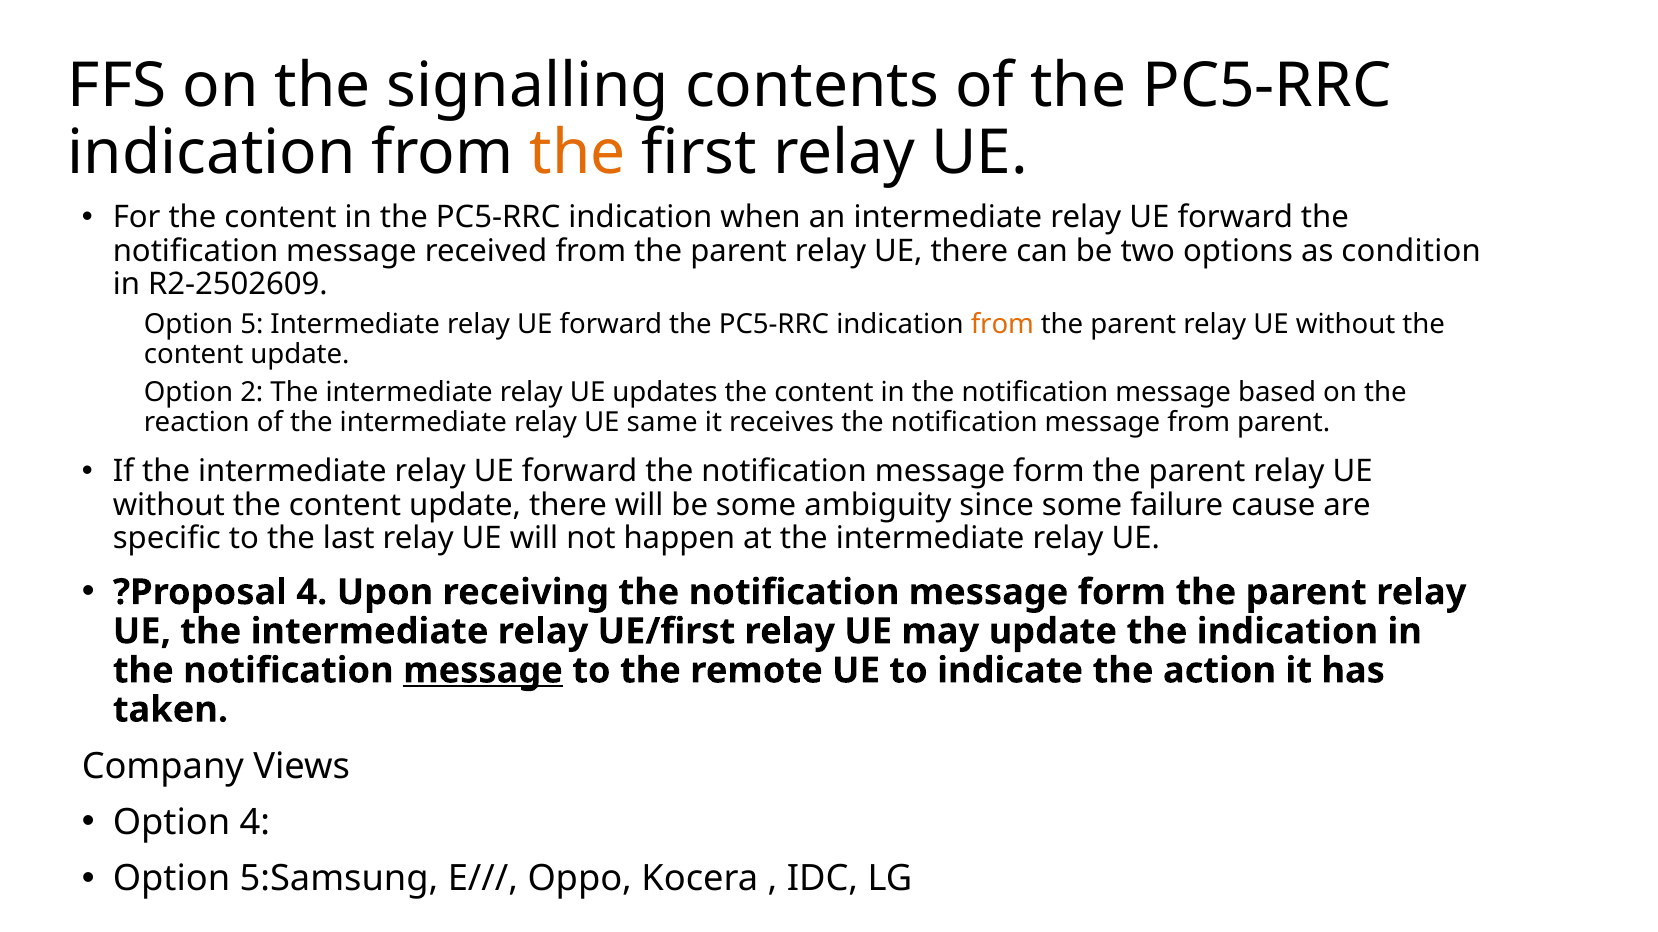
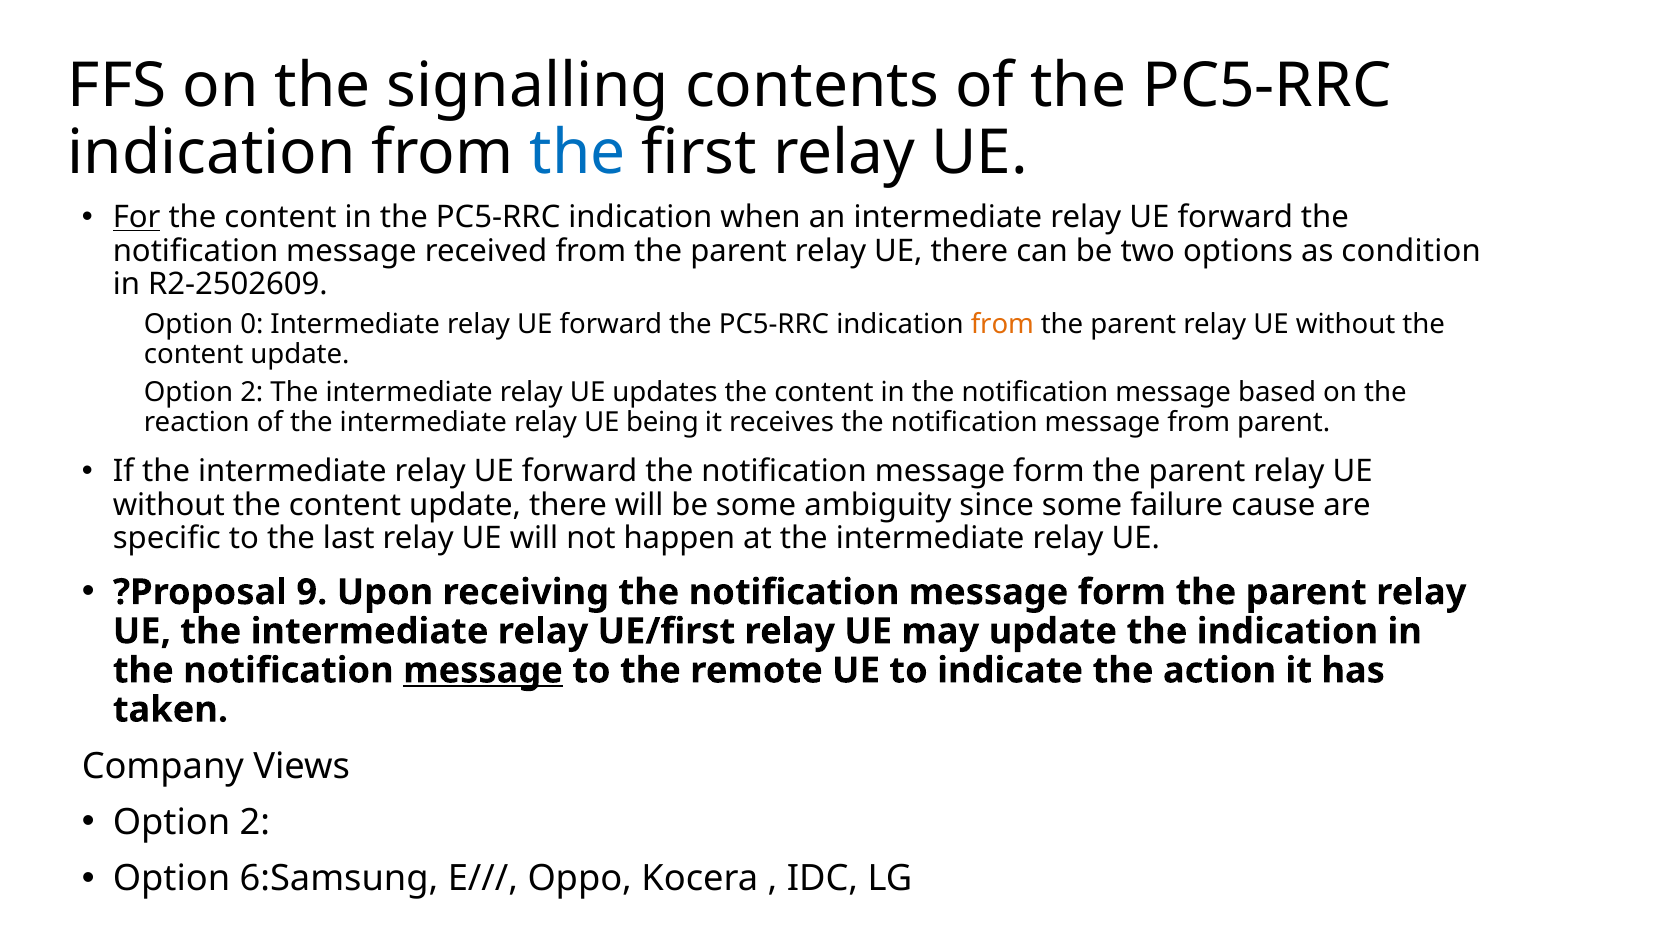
the at (578, 153) colour: orange -> blue
For underline: none -> present
5: 5 -> 0
same: same -> being
?Proposal 4: 4 -> 9
4 at (255, 823): 4 -> 2
5:Samsung: 5:Samsung -> 6:Samsung
